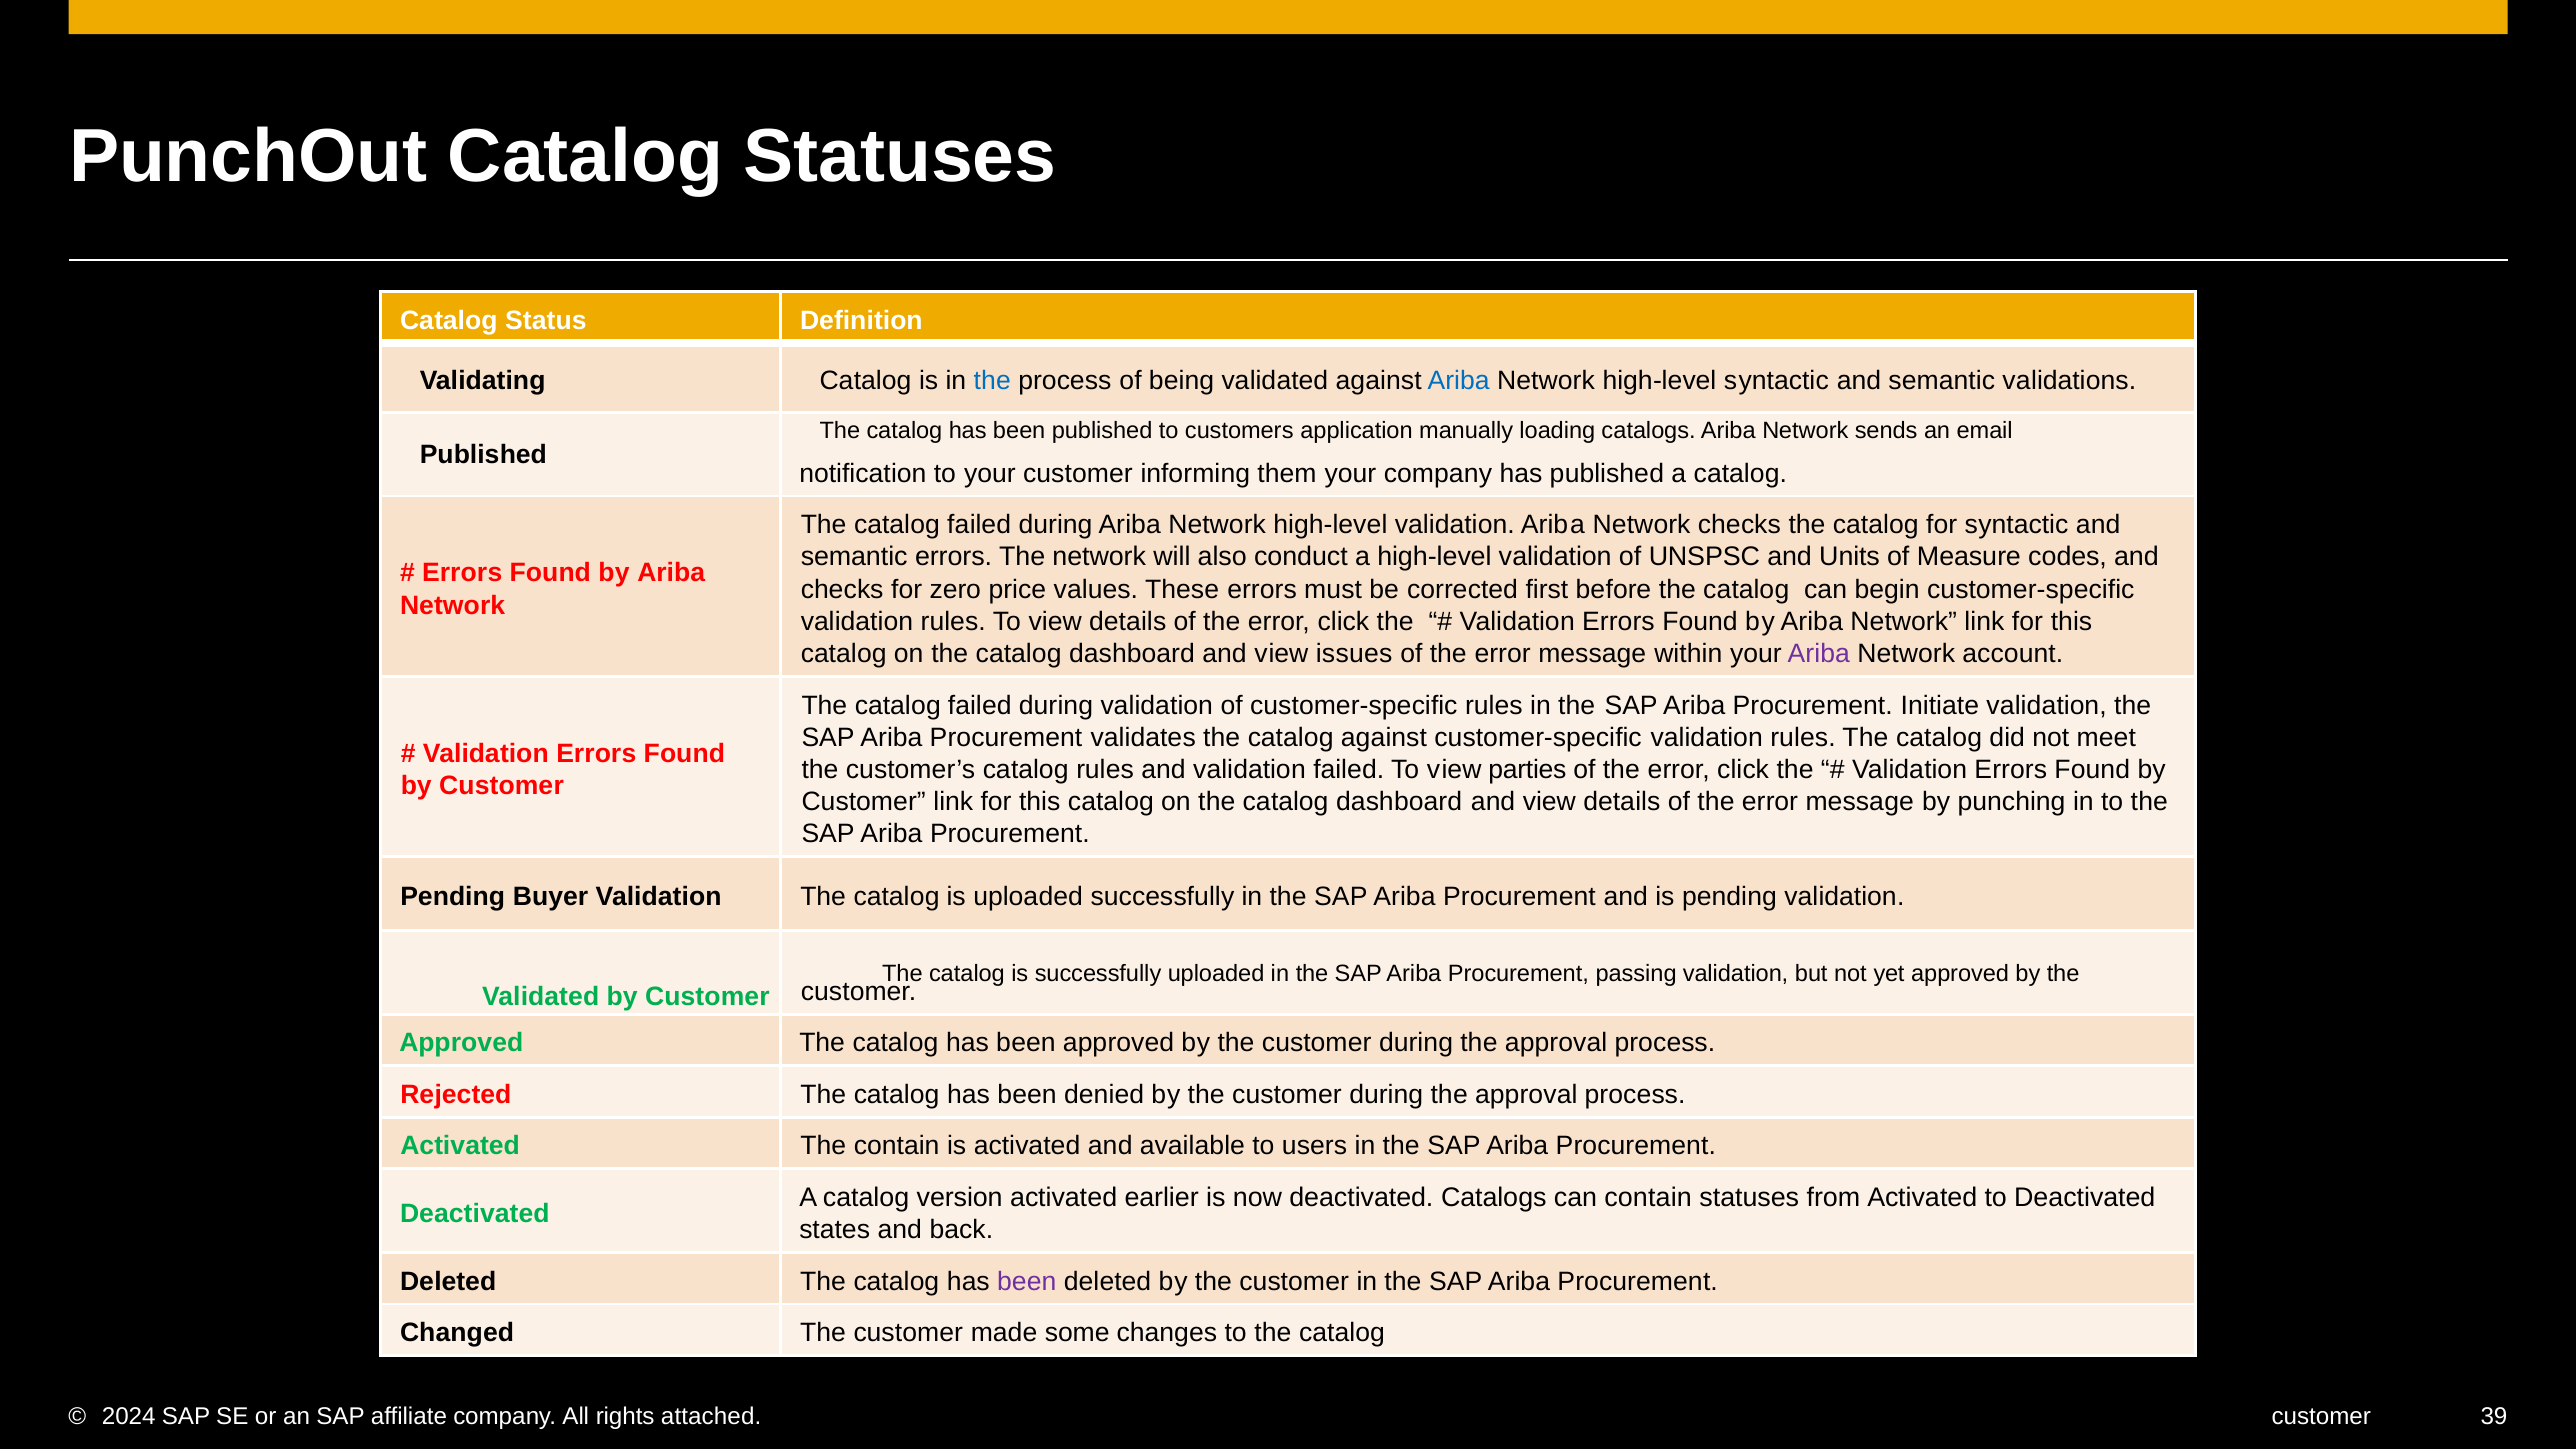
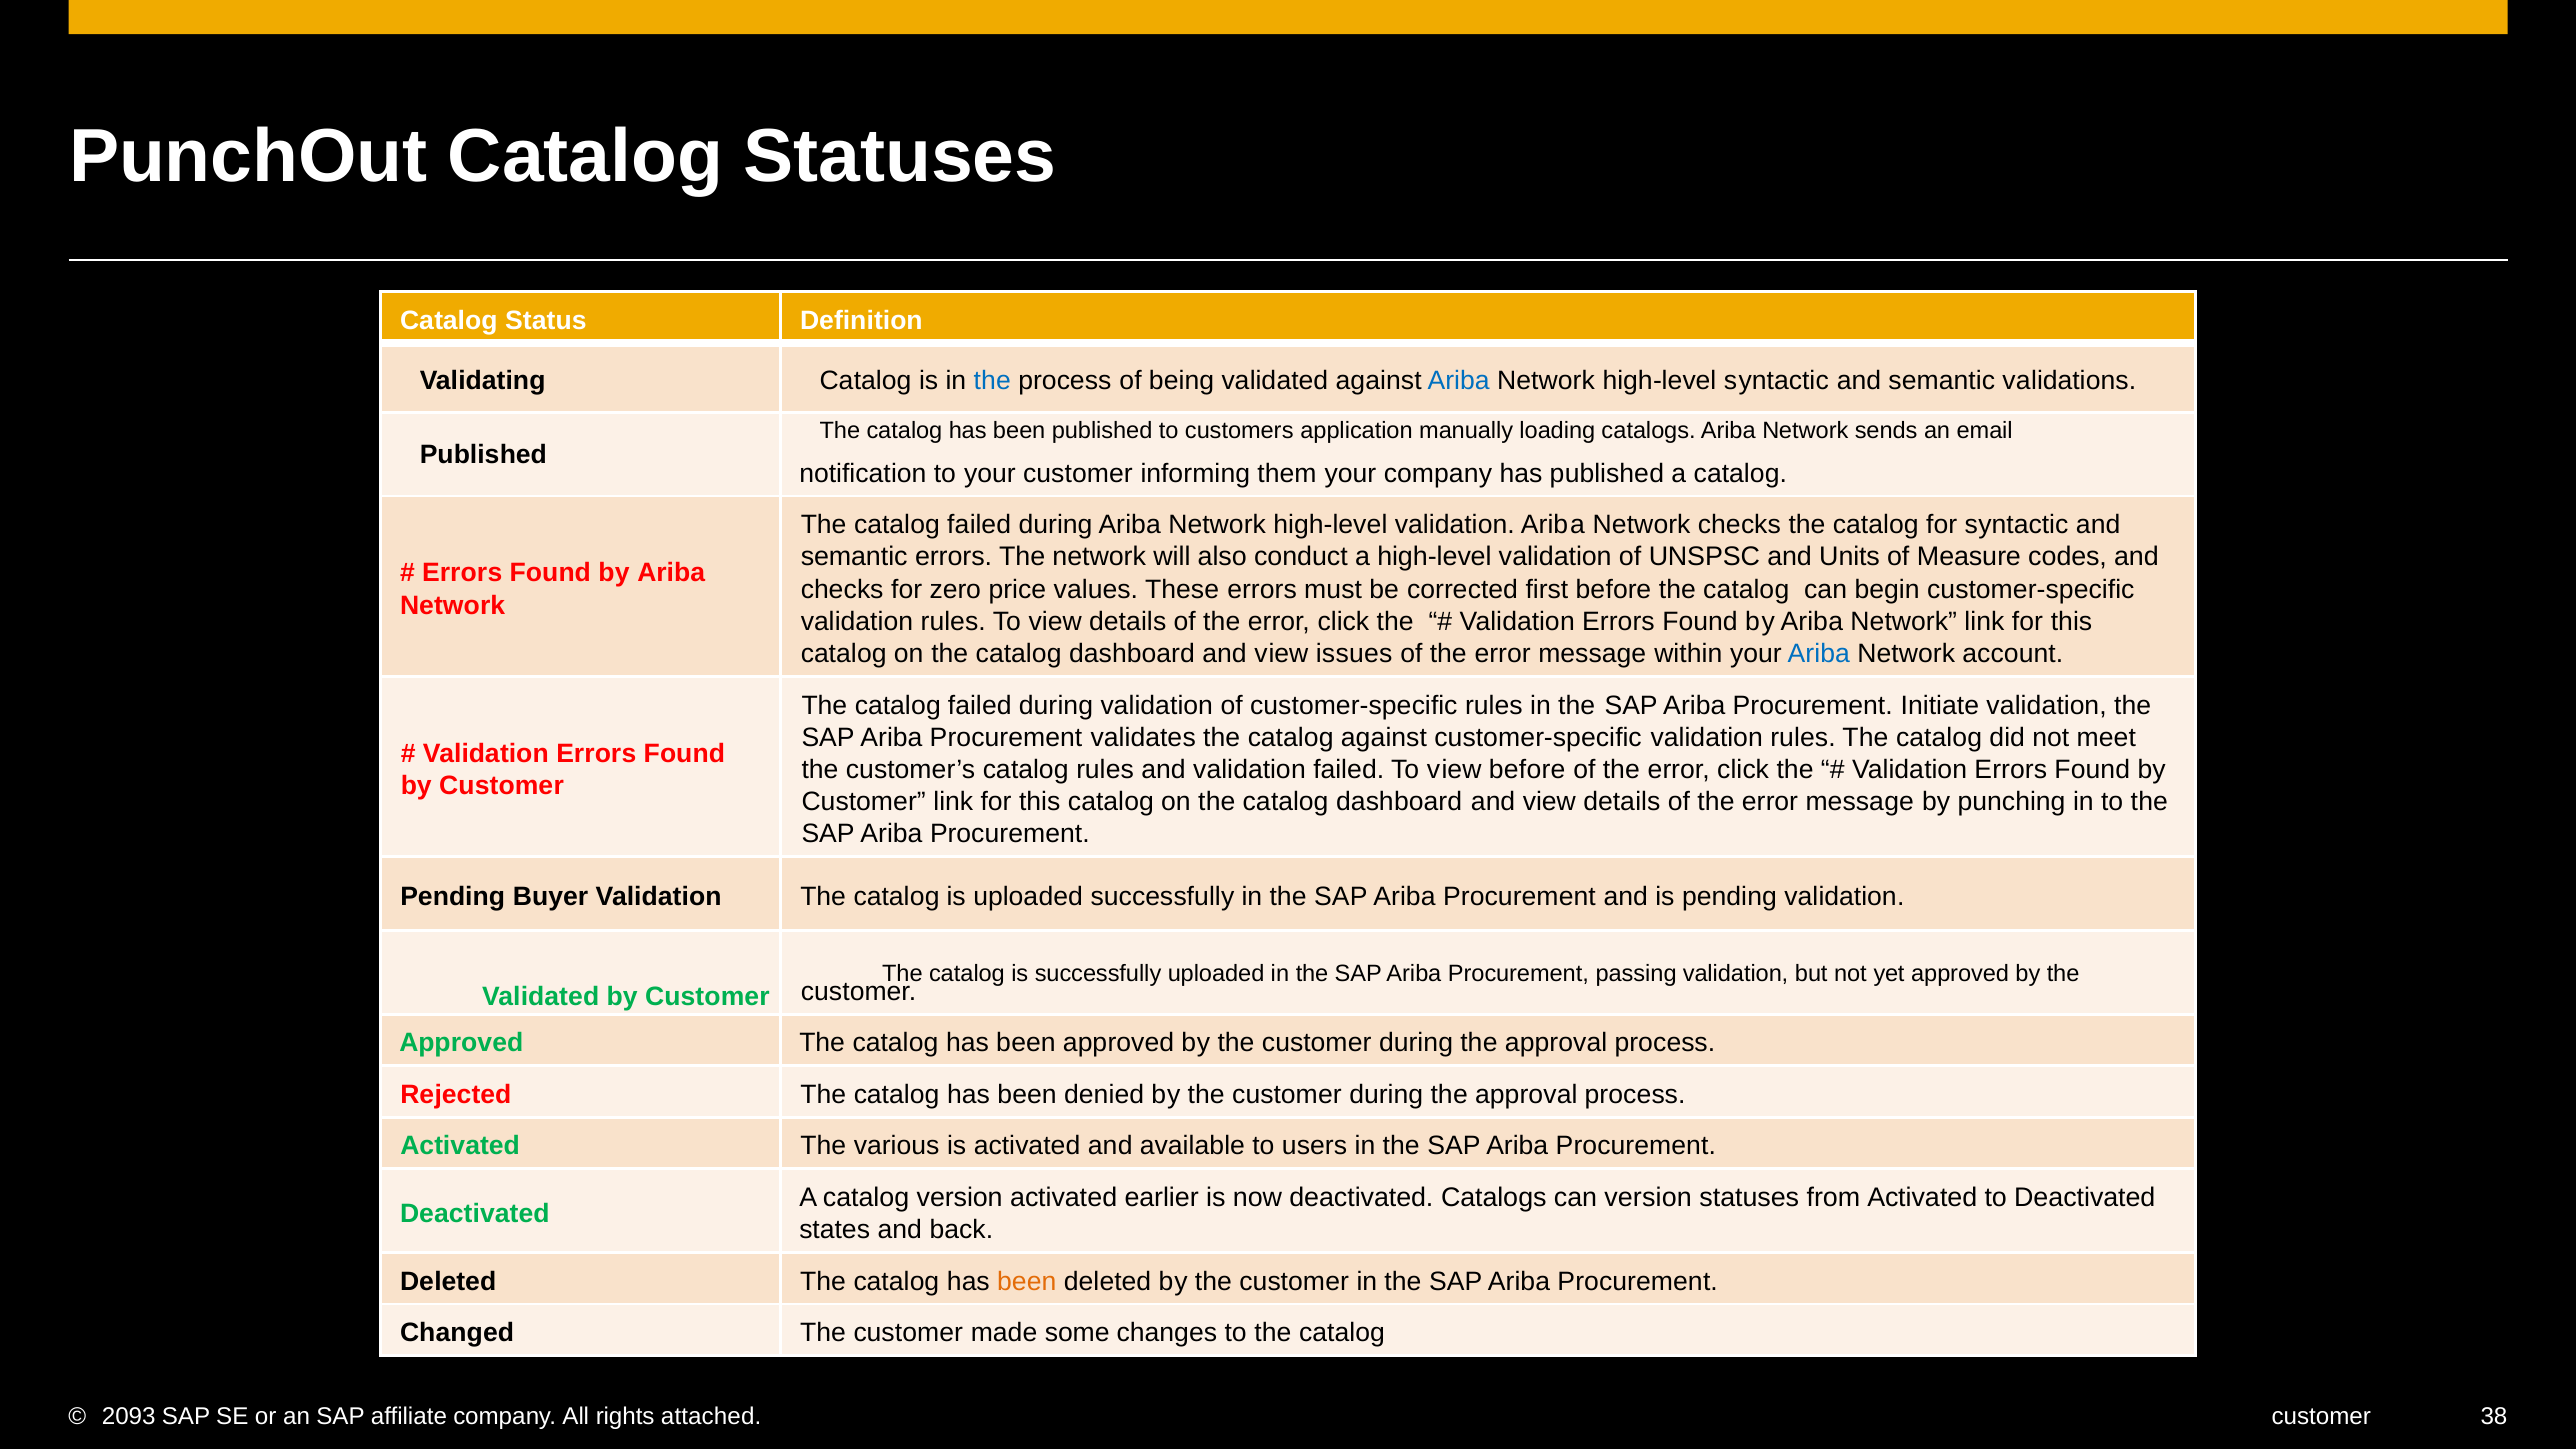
Ariba at (1819, 654) colour: purple -> blue
view parties: parties -> before
The contain: contain -> various
can contain: contain -> version
been at (1027, 1281) colour: purple -> orange
2024: 2024 -> 2093
39: 39 -> 38
